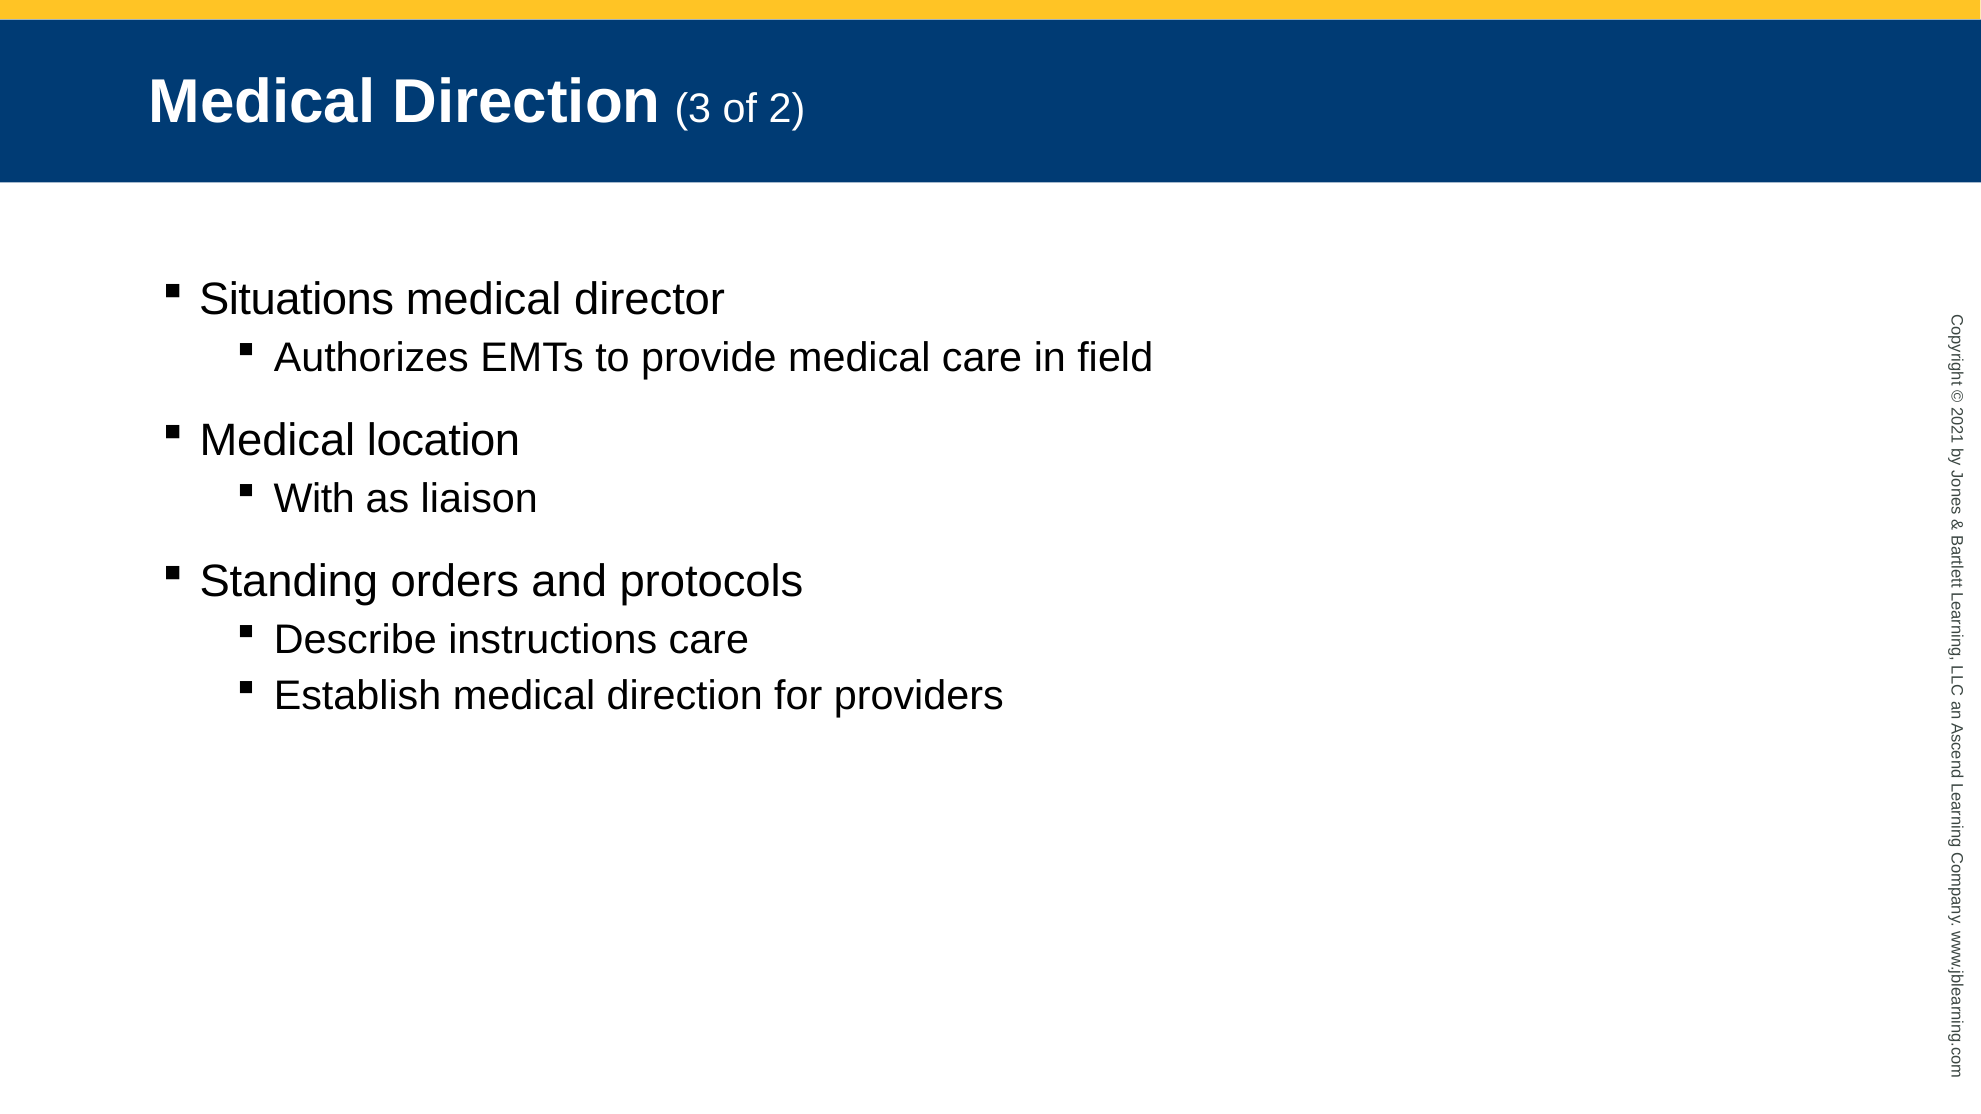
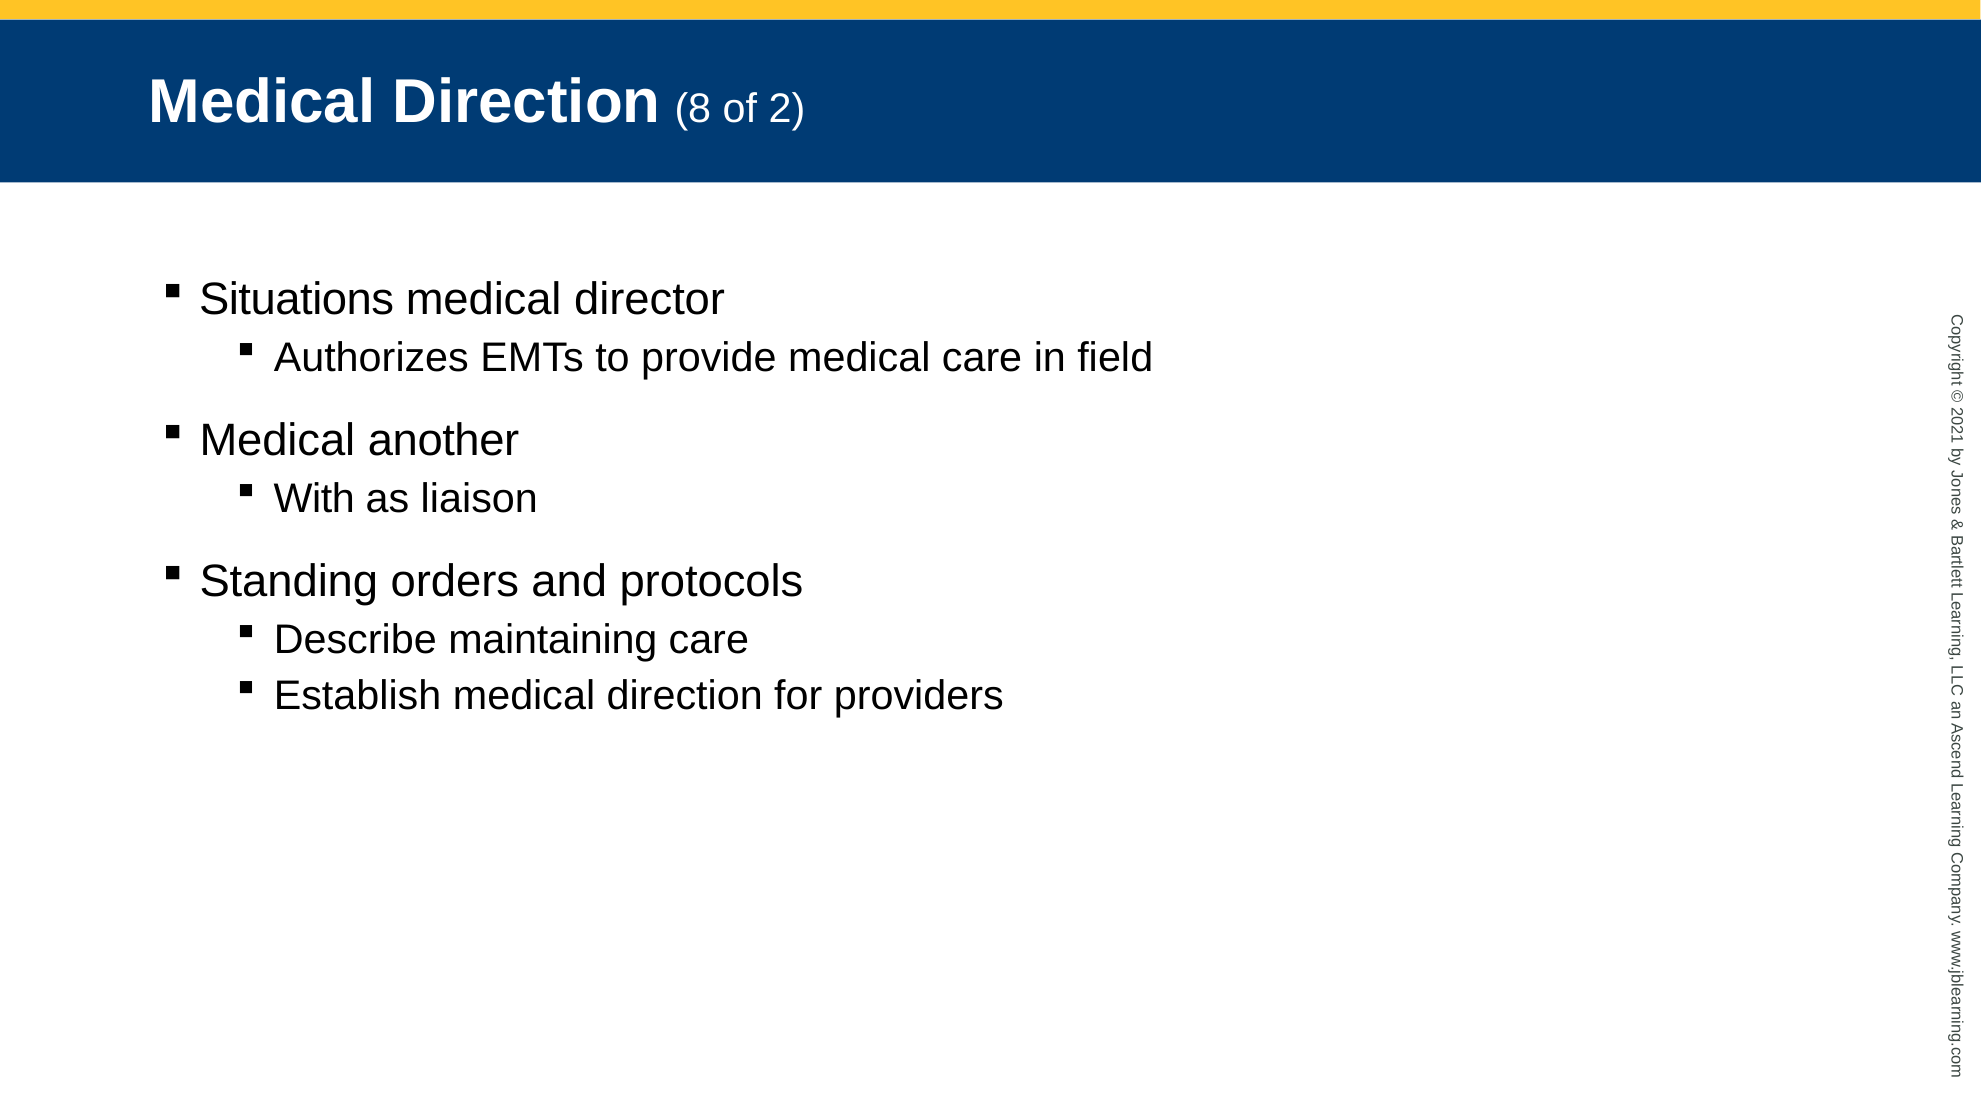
3: 3 -> 8
location: location -> another
instructions: instructions -> maintaining
